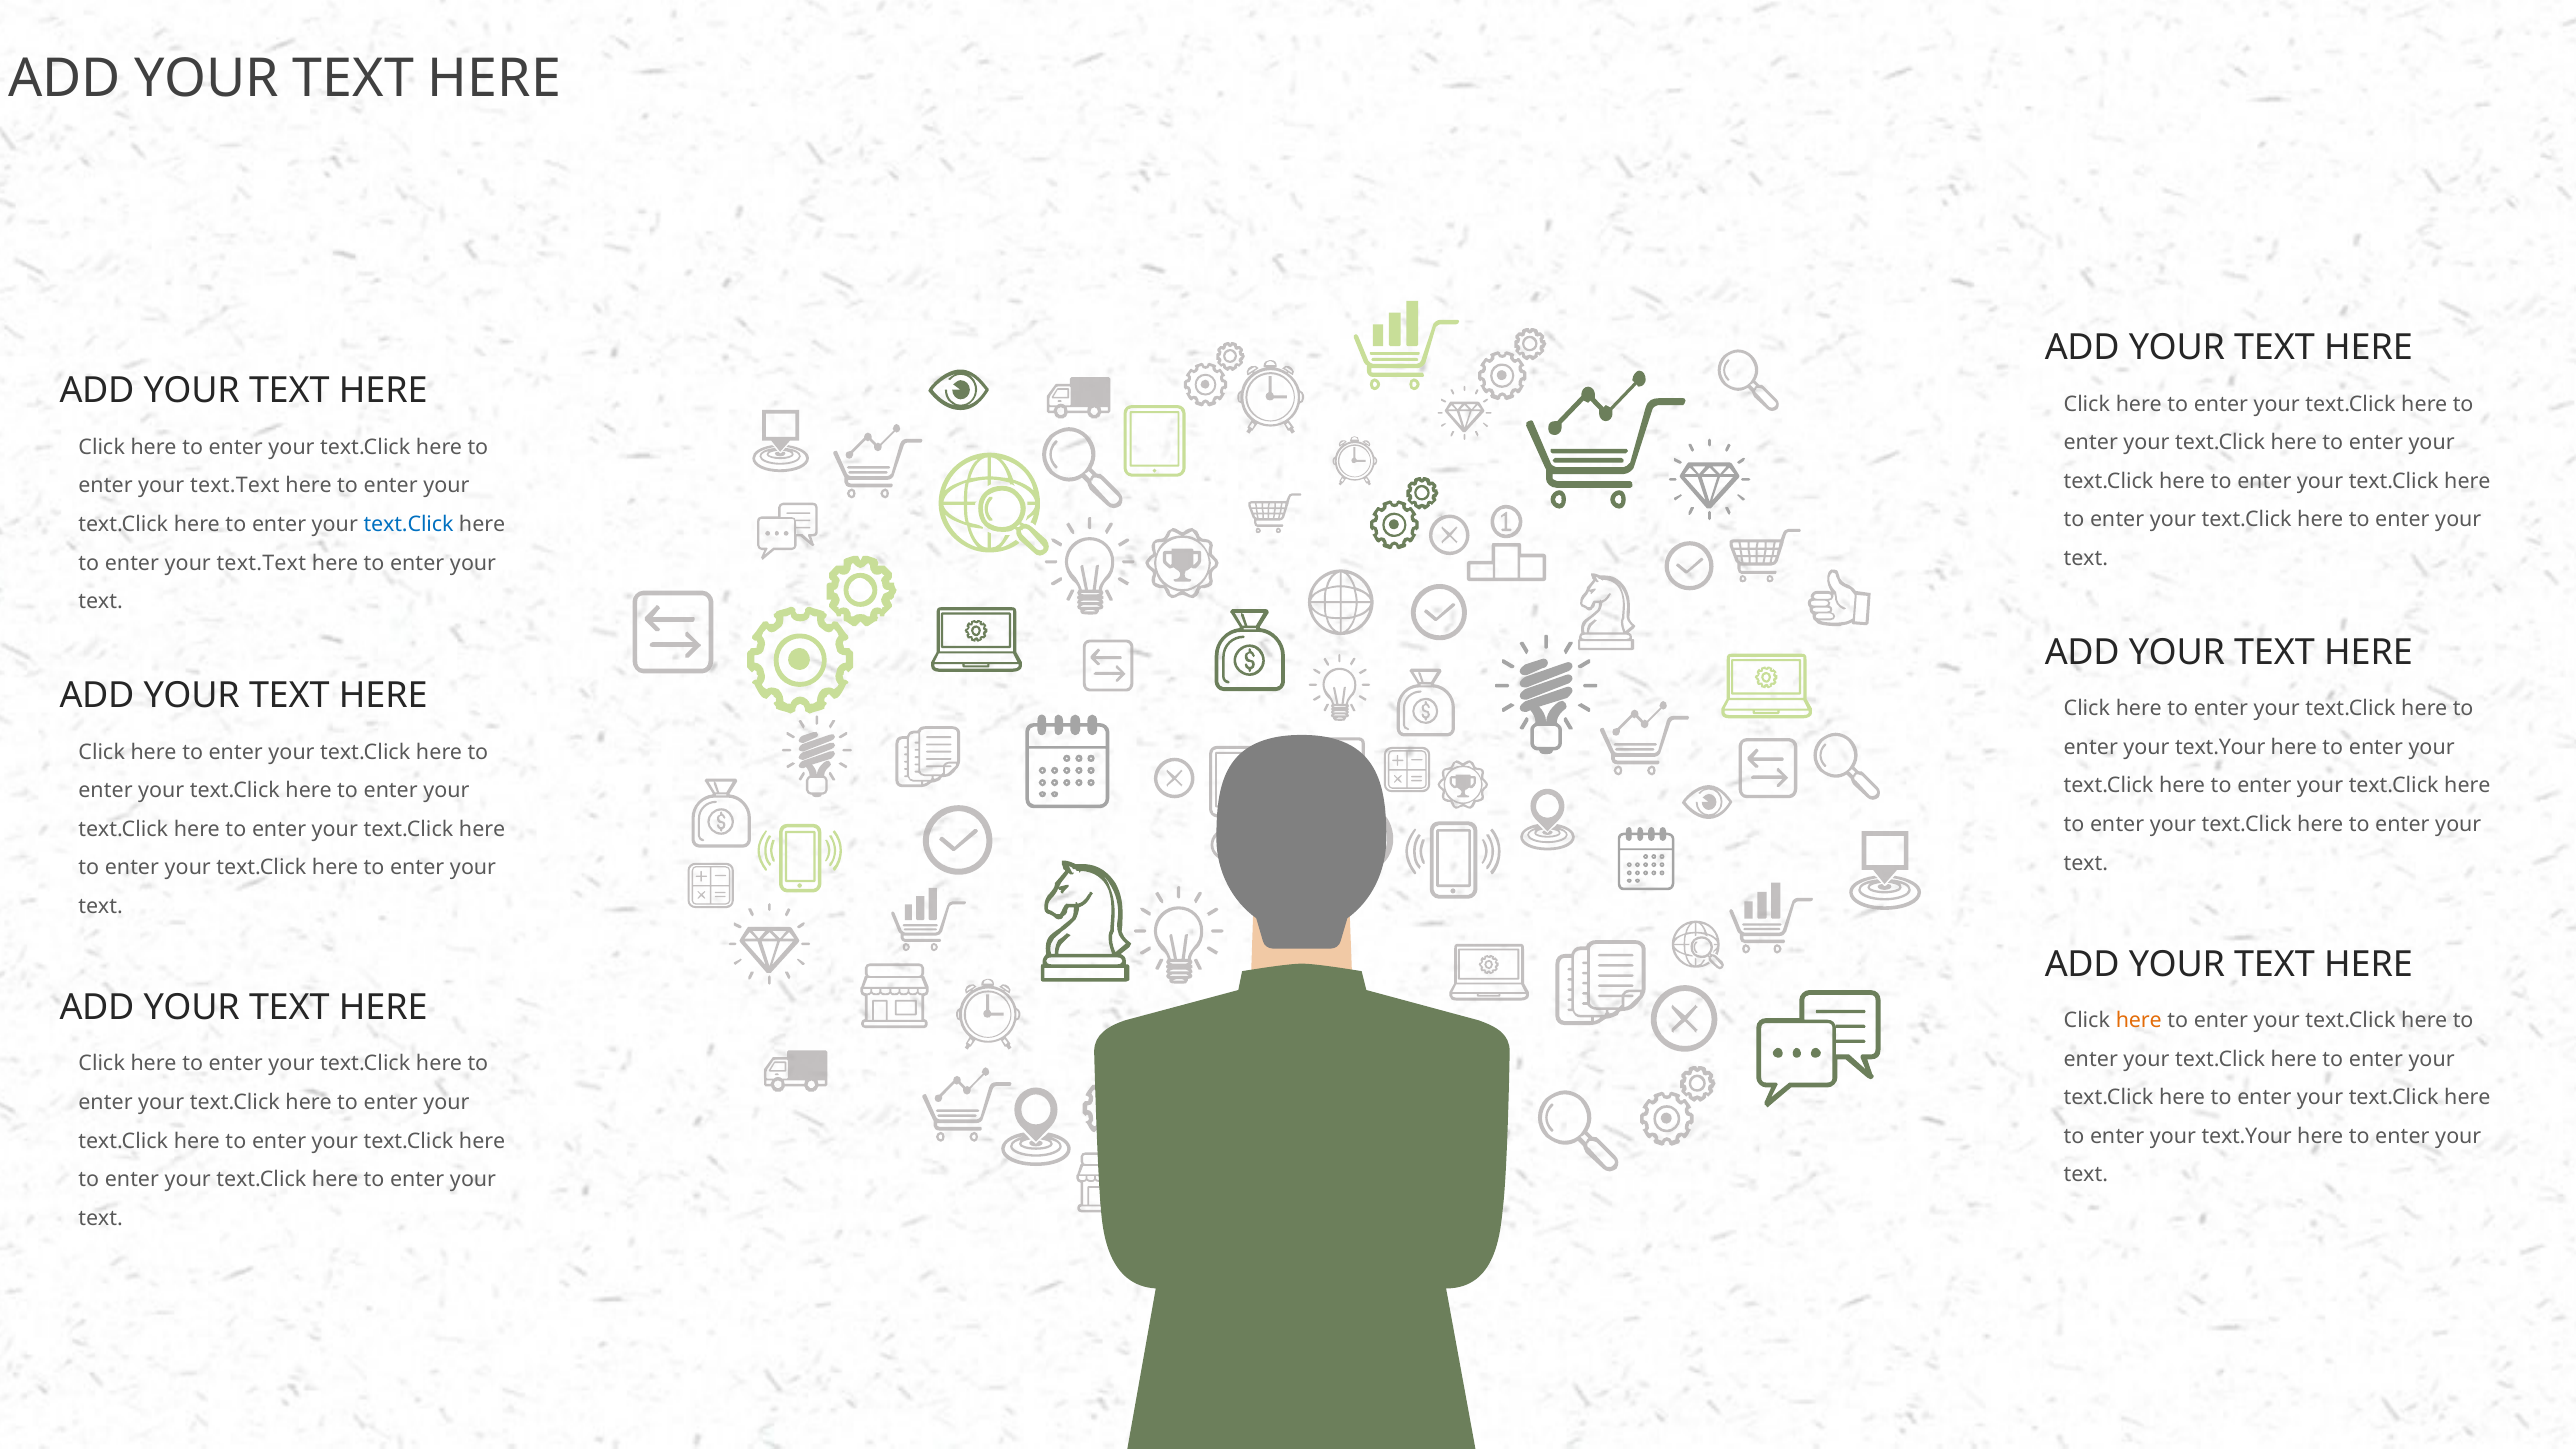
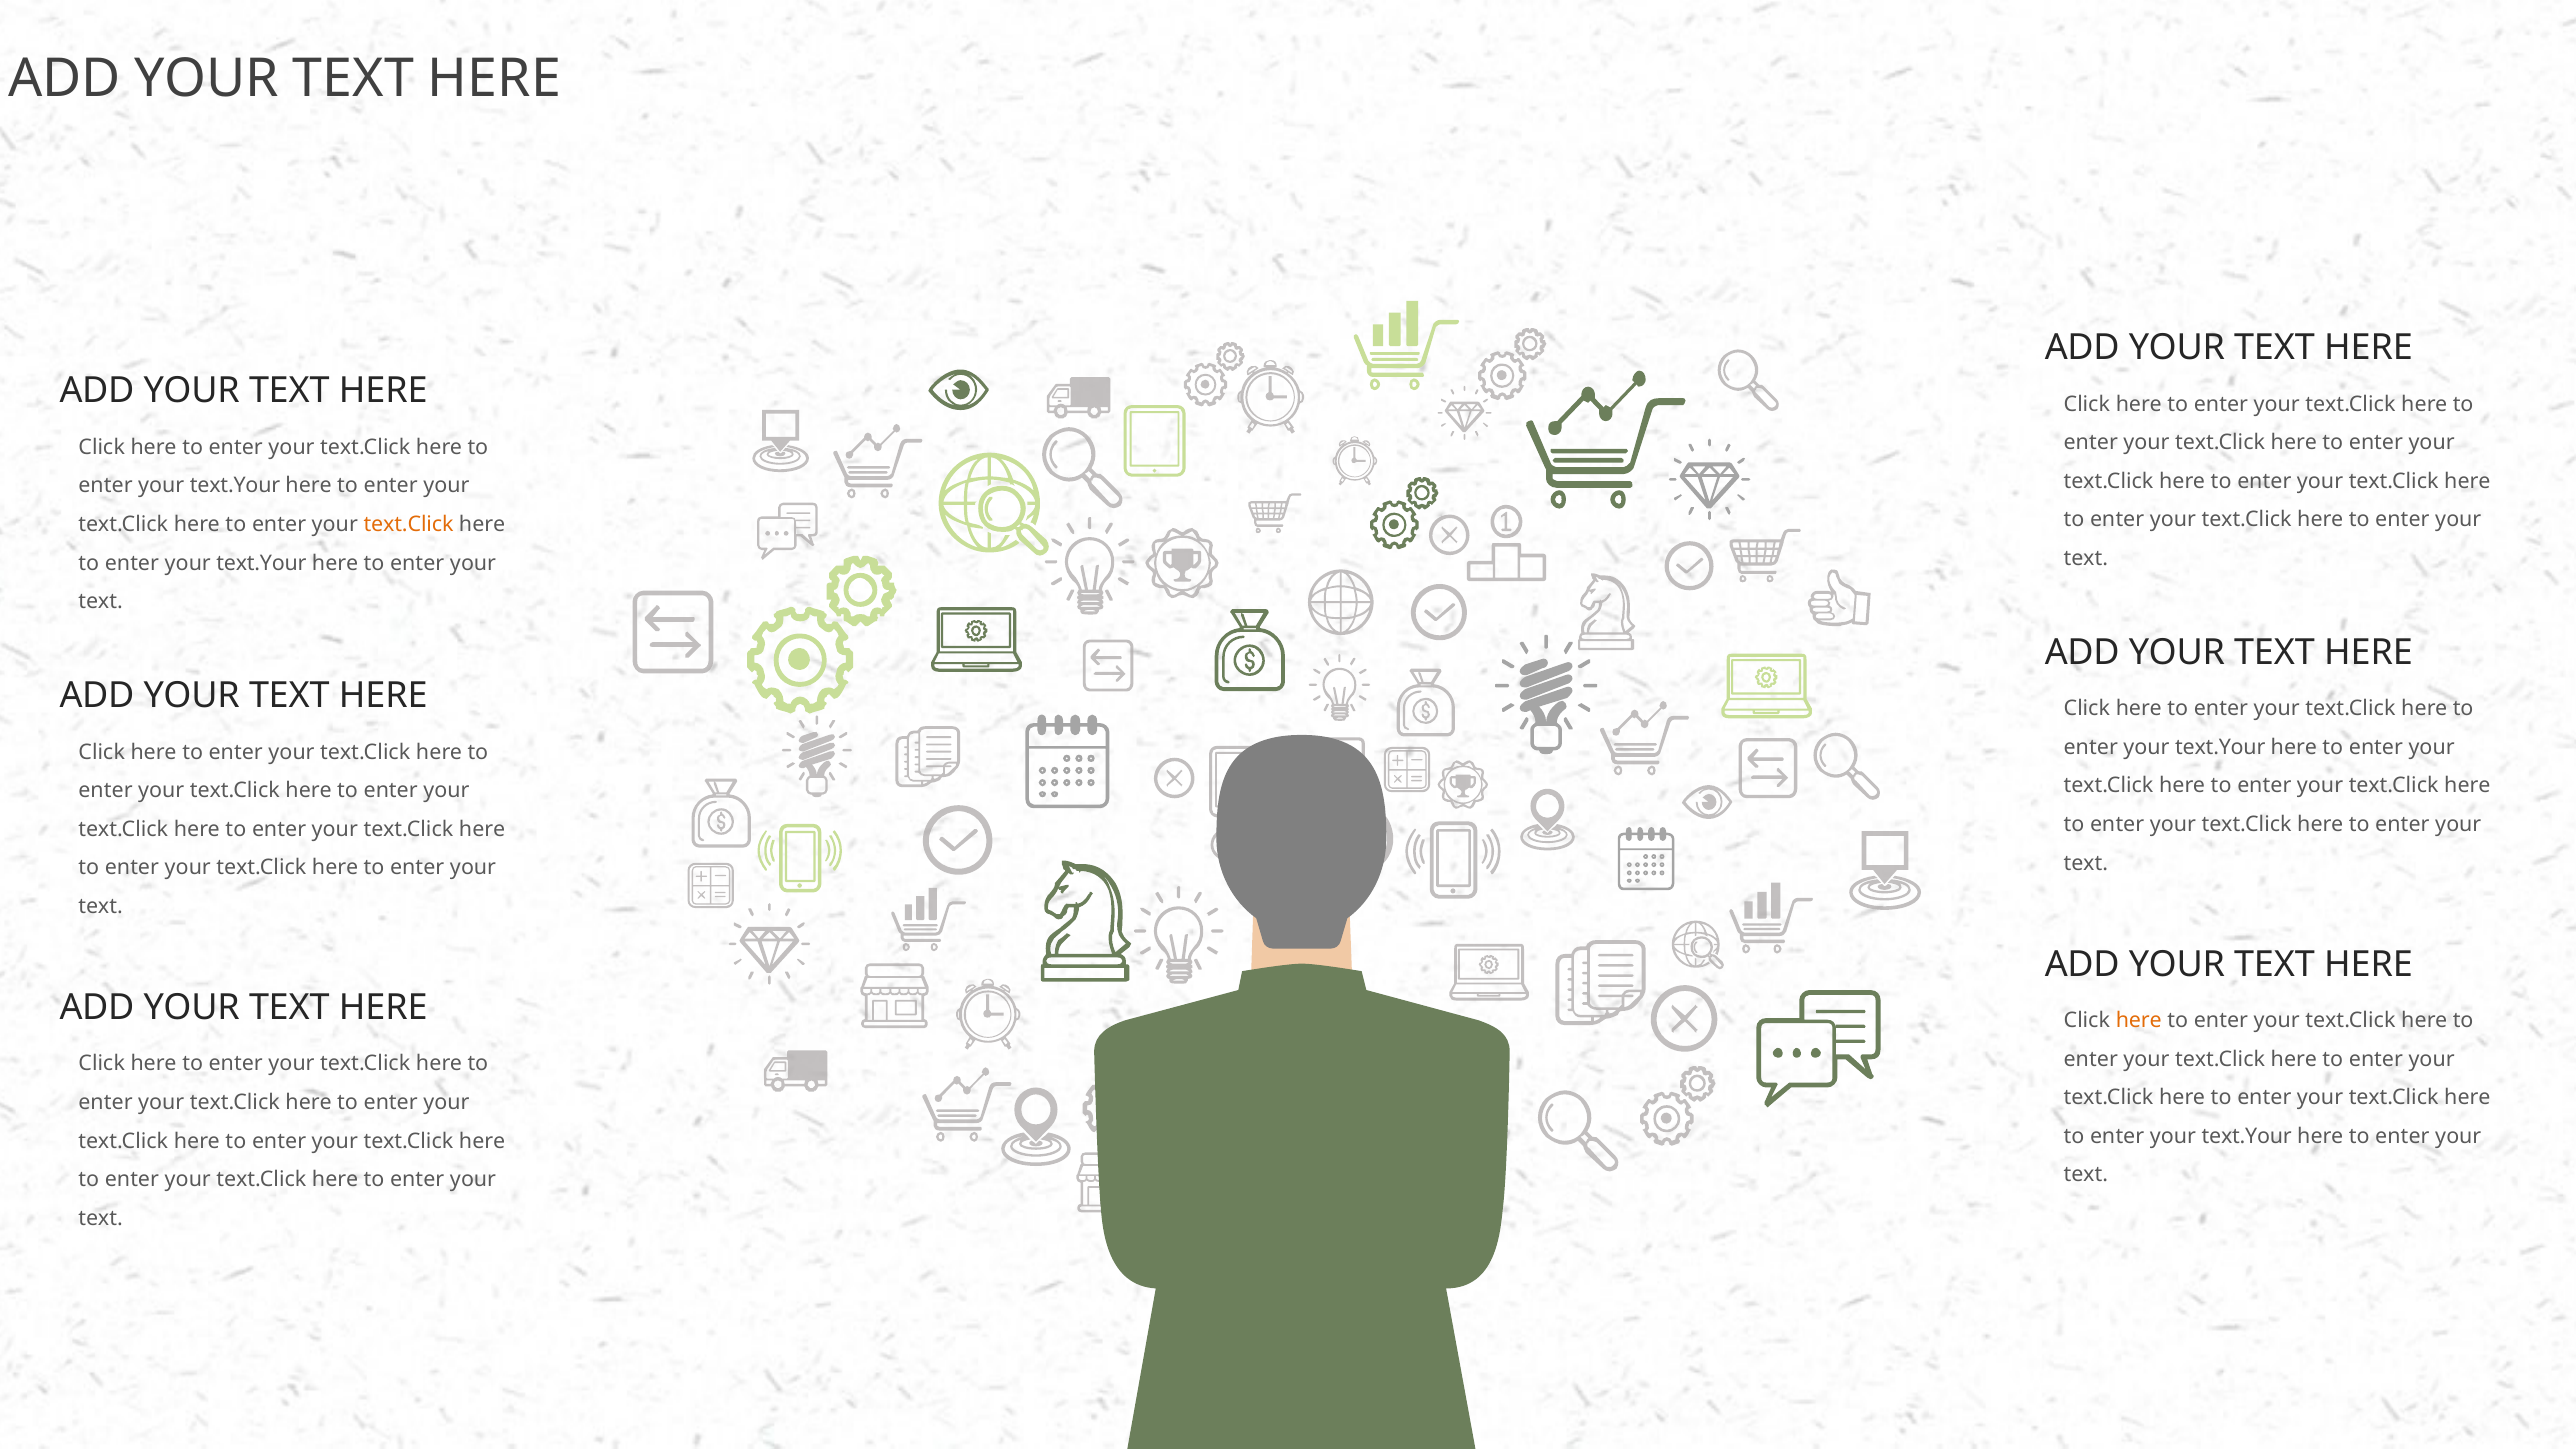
text.Text at (235, 486): text.Text -> text.Your
text.Click at (409, 524) colour: blue -> orange
text.Text at (261, 563): text.Text -> text.Your
